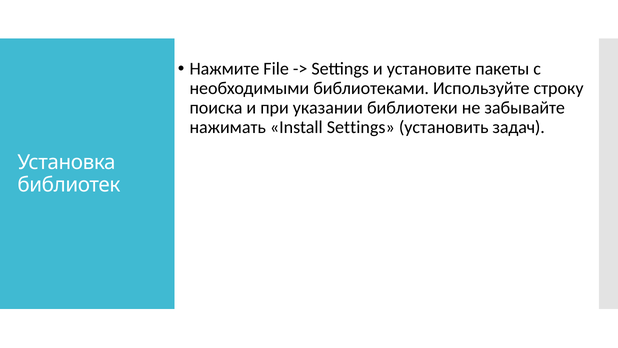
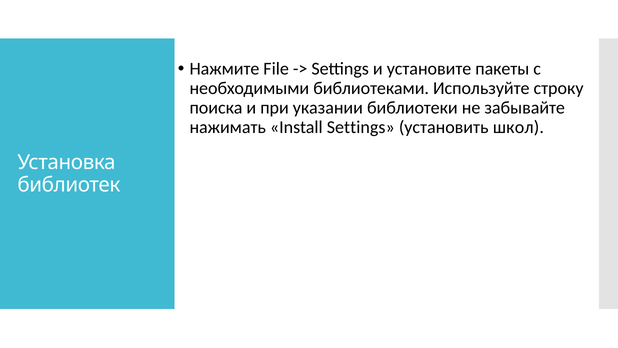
задач: задач -> школ
